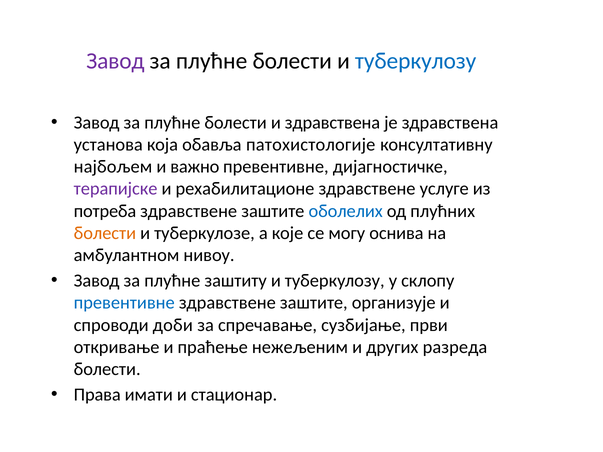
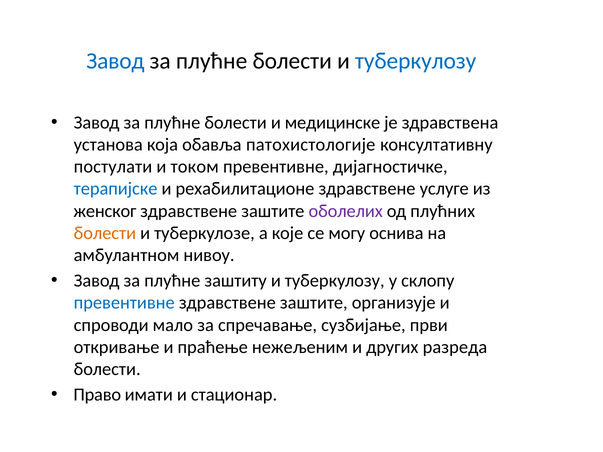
Завод at (115, 61) colour: purple -> blue
и здравствена: здравствена -> медицинске
најбољем: најбољем -> постулати
важно: важно -> током
терапијске colour: purple -> blue
потреба: потреба -> женског
оболелих colour: blue -> purple
доби: доби -> мало
Права: Права -> Право
